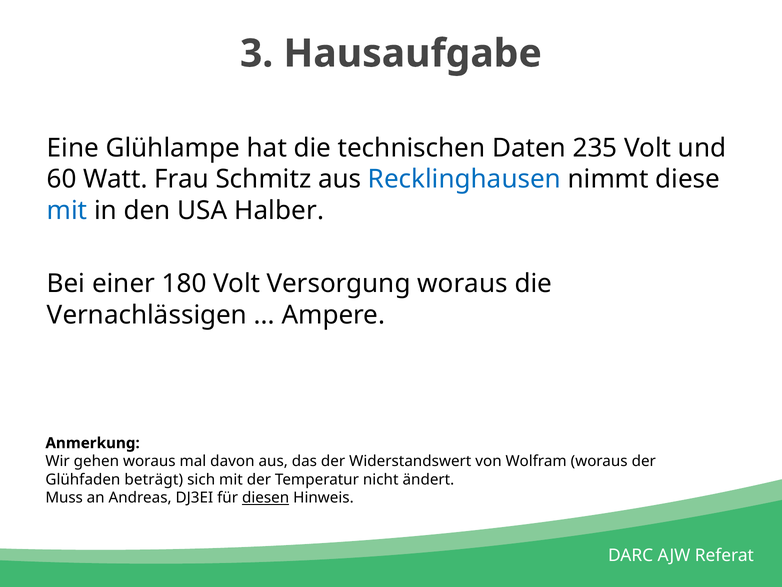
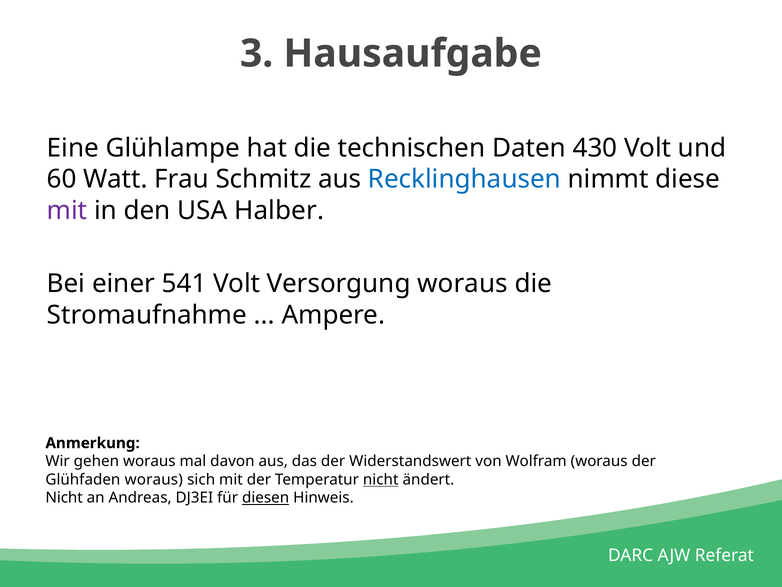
235: 235 -> 430
mit at (67, 210) colour: blue -> purple
180: 180 -> 541
Vernachlässigen: Vernachlässigen -> Stromaufnahme
Glühfaden beträgt: beträgt -> woraus
nicht at (381, 479) underline: none -> present
Muss at (64, 498): Muss -> Nicht
